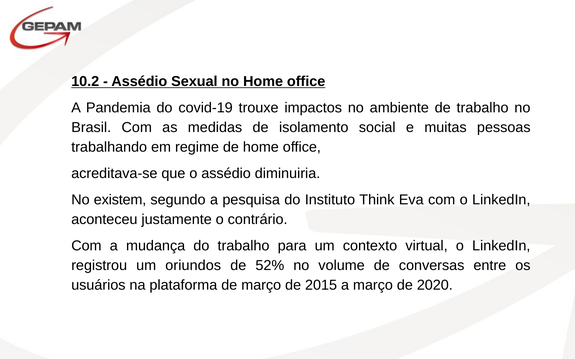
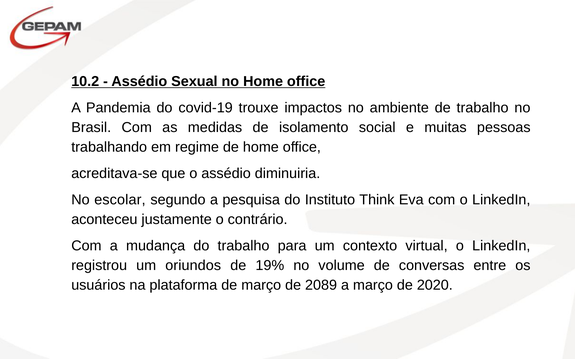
existem: existem -> escolar
52%: 52% -> 19%
2015: 2015 -> 2089
